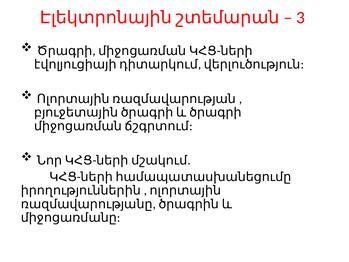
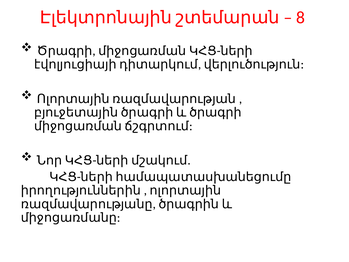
3: 3 -> 8
